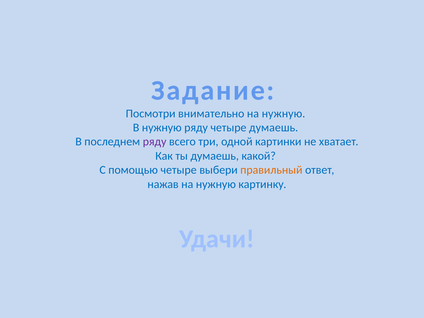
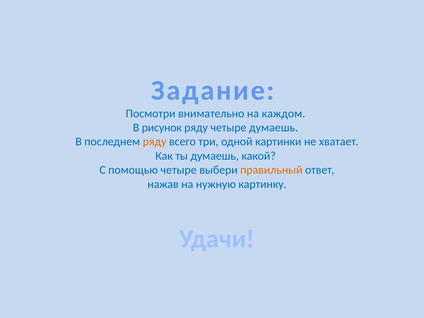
внимательно на нужную: нужную -> каждом
В нужную: нужную -> рисунок
ряду at (155, 142) colour: purple -> orange
